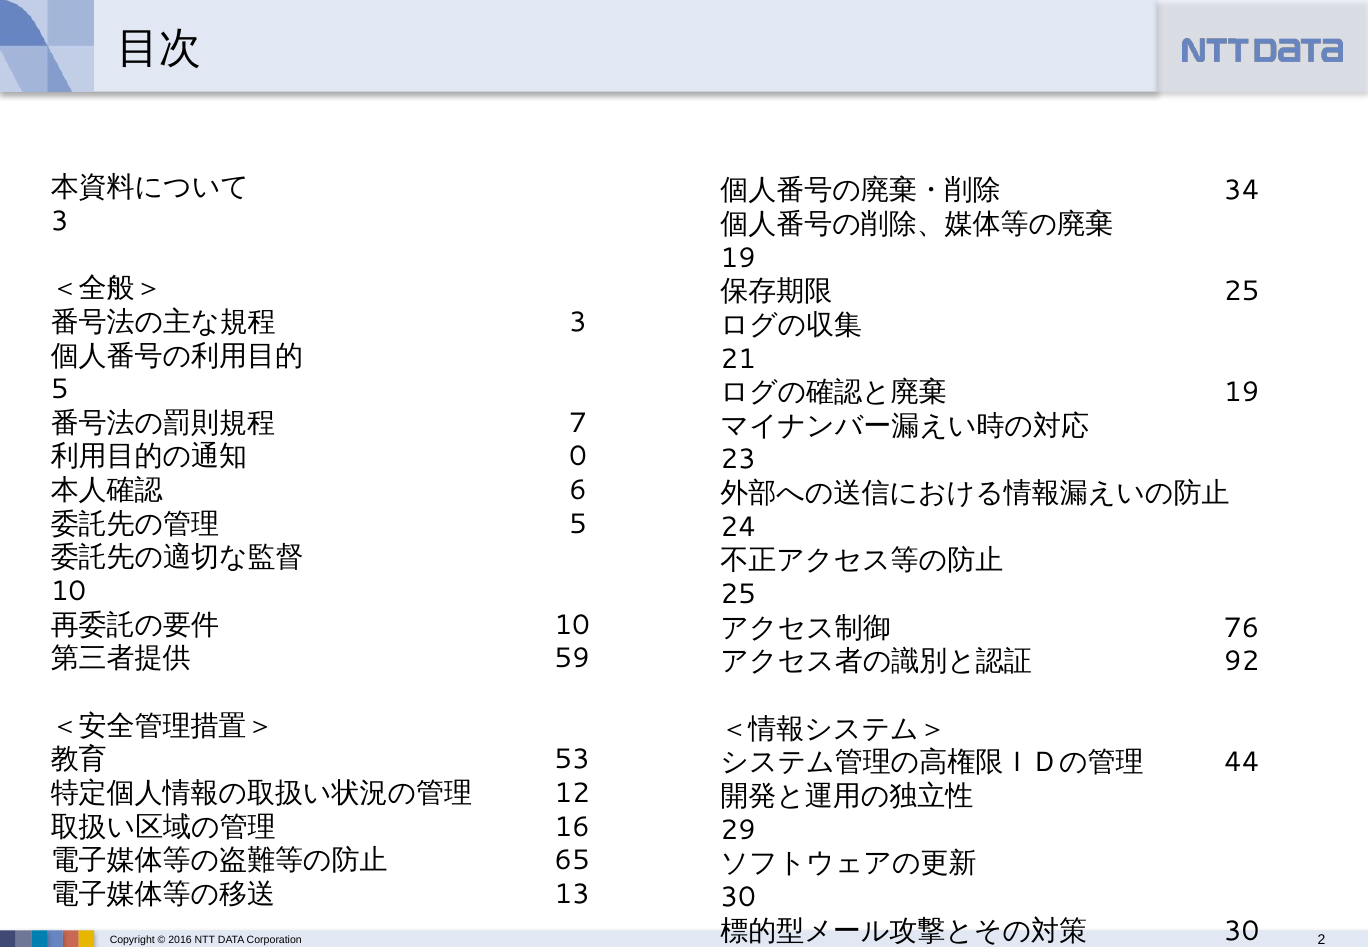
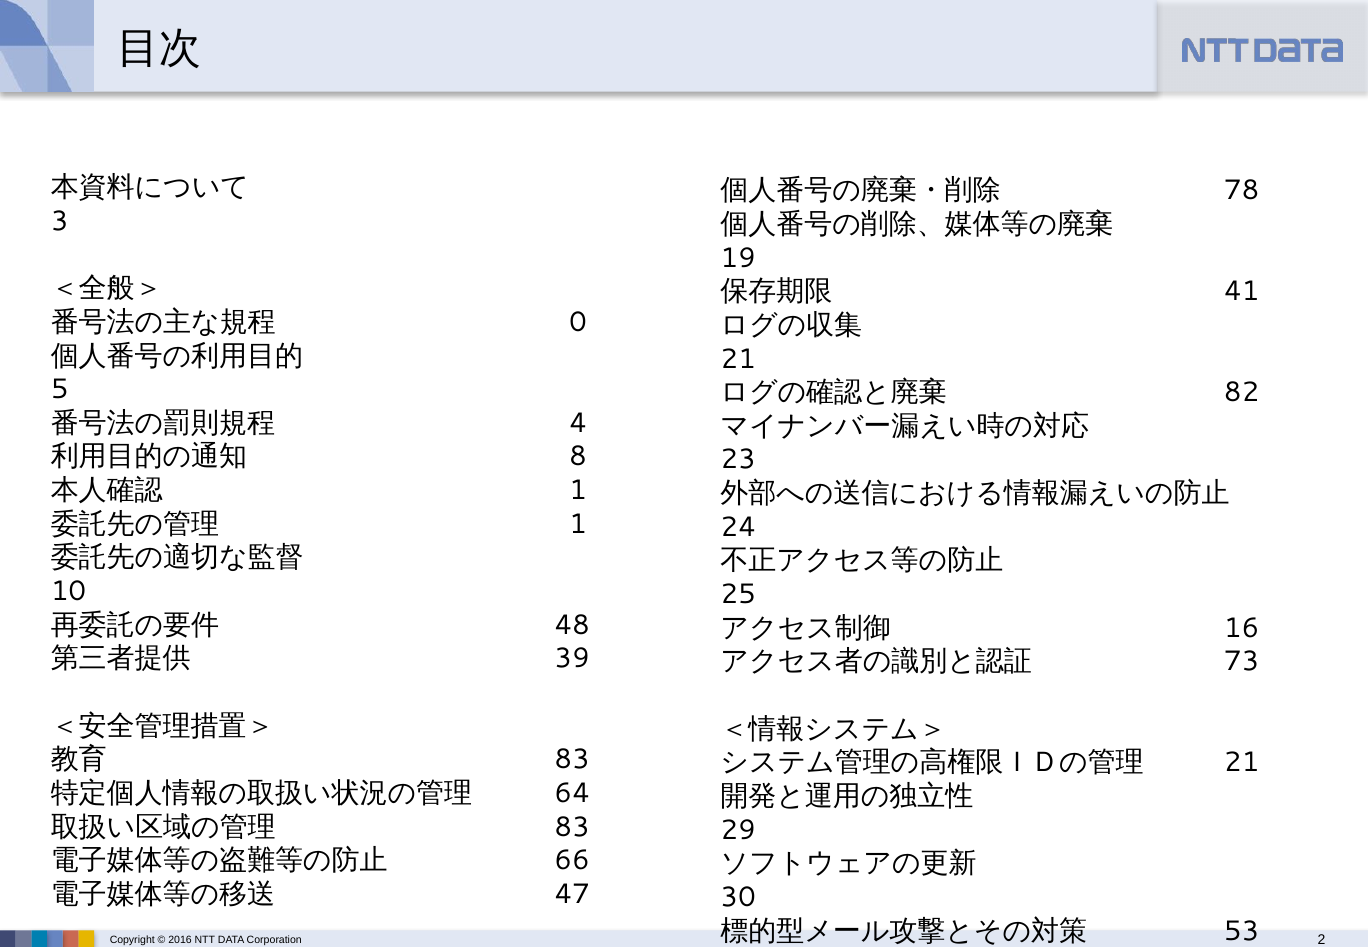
34: 34 -> 78
25 at (1242, 291): 25 -> 41
3 at (578, 322): 3 -> 0
19 at (1242, 392): 19 -> 82
7: 7 -> 4
0: 0 -> 8
6 at (578, 490): 6 -> 1
5 at (578, 524): 5 -> 1
10 at (572, 625): 10 -> 48
76: 76 -> 16
59: 59 -> 39
92: 92 -> 73
53 at (572, 760): 53 -> 83
44 at (1242, 763): 44 -> 21
12: 12 -> 64
16 at (572, 827): 16 -> 83
65: 65 -> 66
13: 13 -> 47
30 at (1242, 931): 30 -> 53
